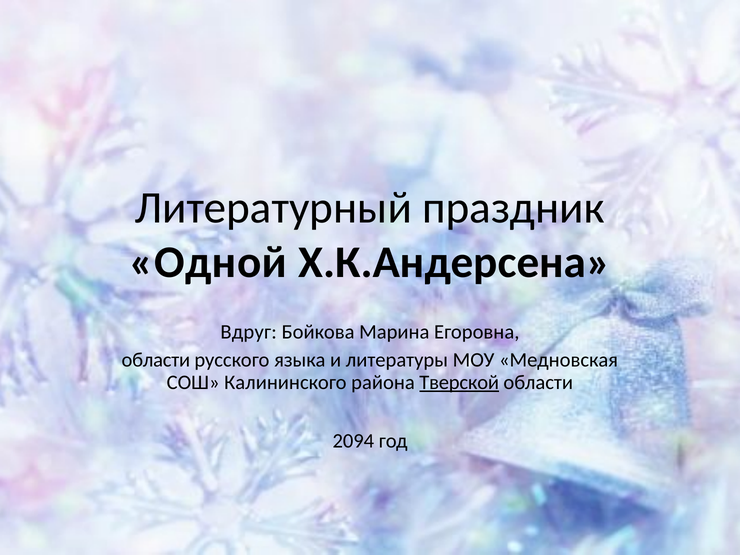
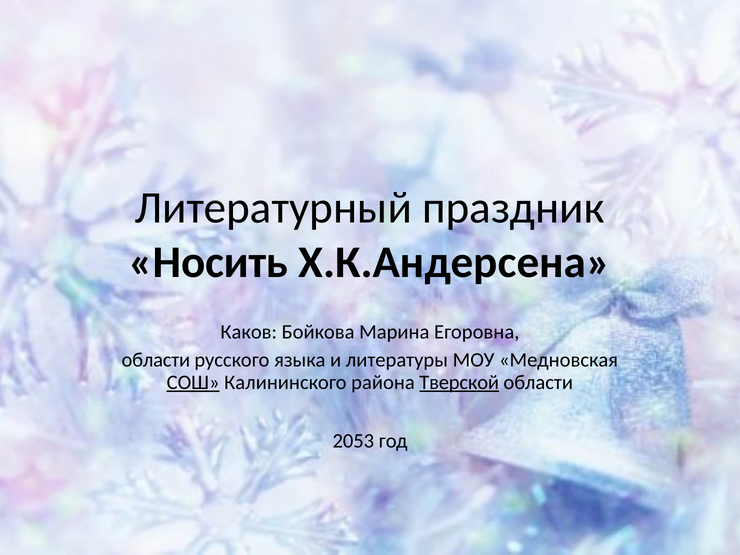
Одной: Одной -> Носить
Вдруг: Вдруг -> Каков
СОШ underline: none -> present
2094: 2094 -> 2053
